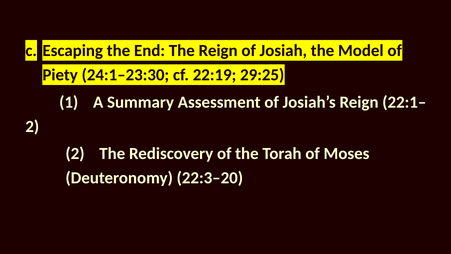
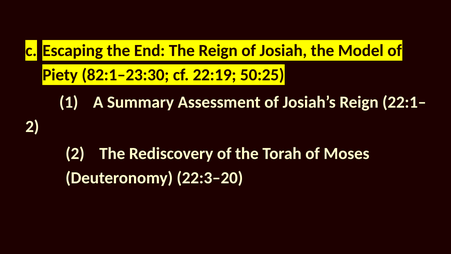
24:1–23:30: 24:1–23:30 -> 82:1–23:30
29:25: 29:25 -> 50:25
